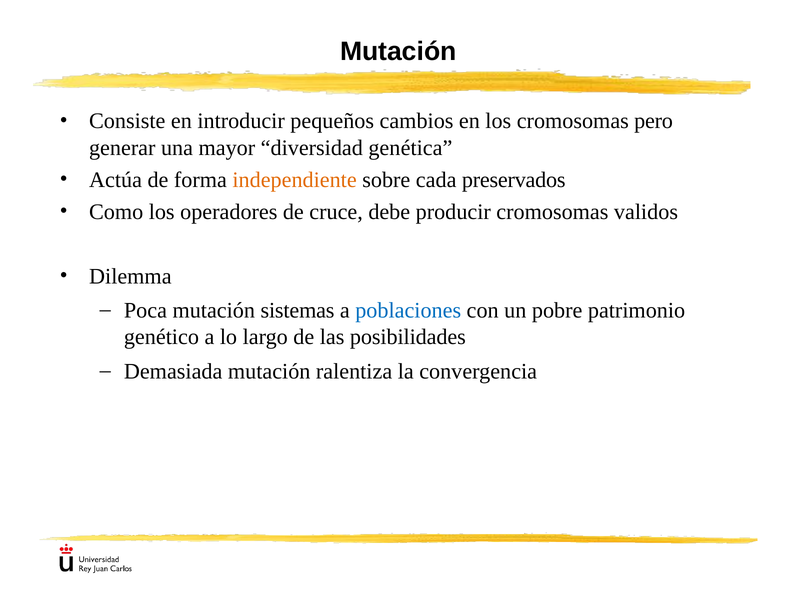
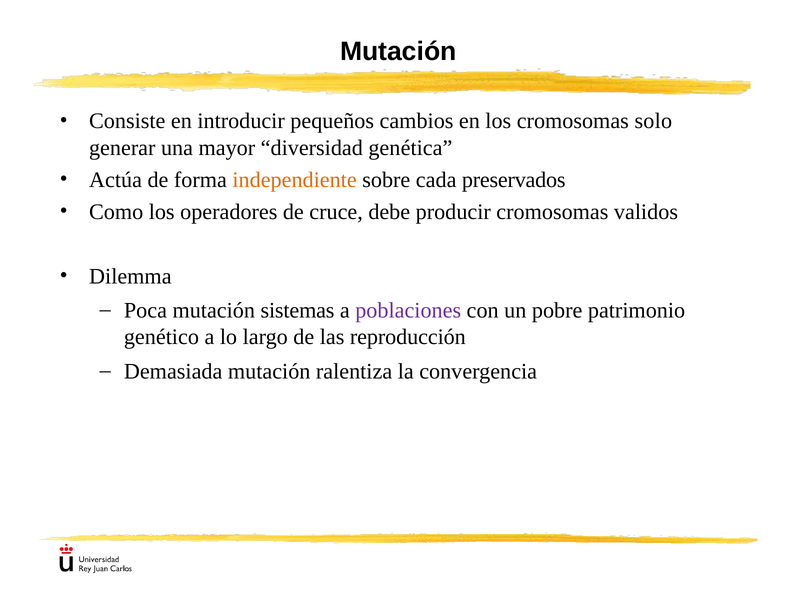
pero: pero -> solo
poblaciones colour: blue -> purple
posibilidades: posibilidades -> reproducción
